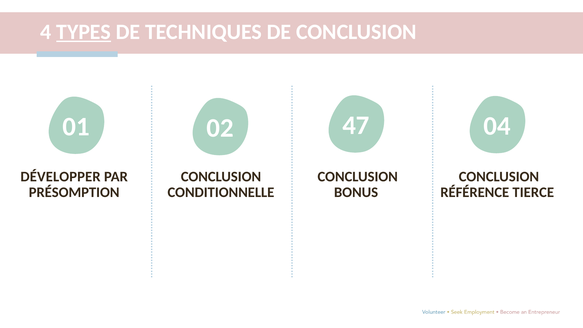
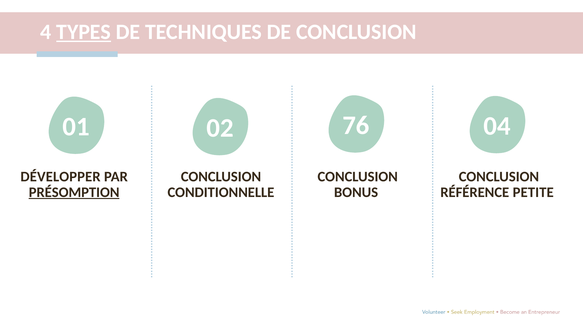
47: 47 -> 76
PRÉSOMPTION underline: none -> present
TIERCE: TIERCE -> PETITE
